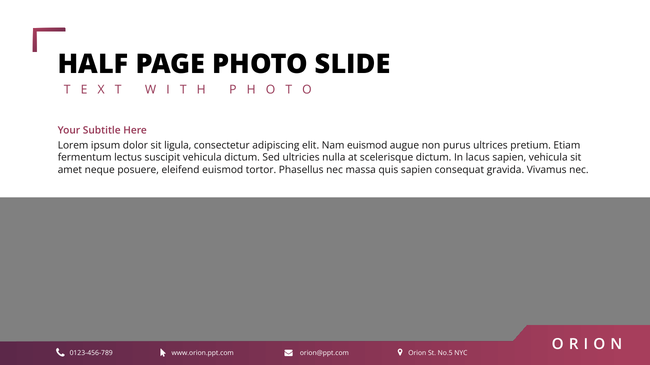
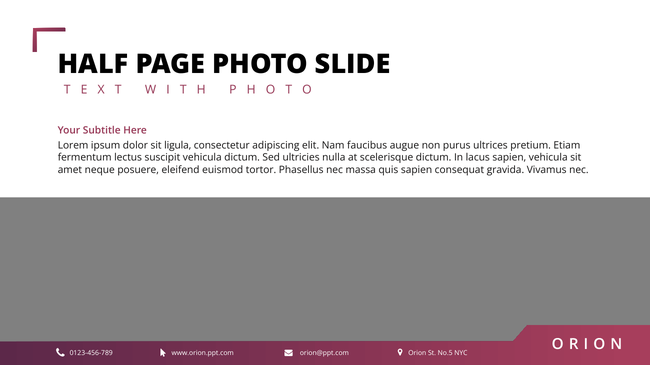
Nam euismod: euismod -> faucibus
